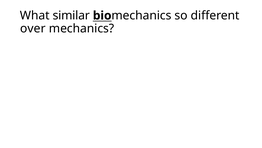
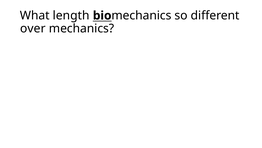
similar: similar -> length
